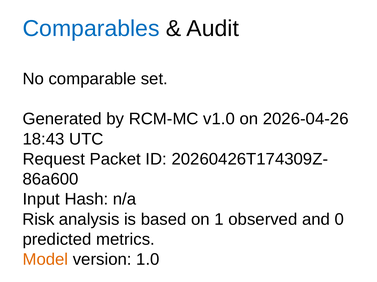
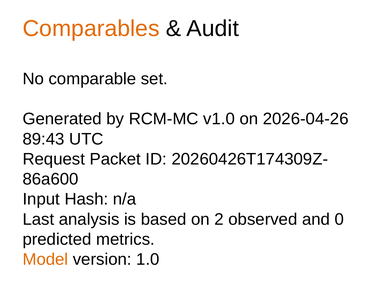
Comparables colour: blue -> orange
18:43: 18:43 -> 89:43
Risk: Risk -> Last
1: 1 -> 2
